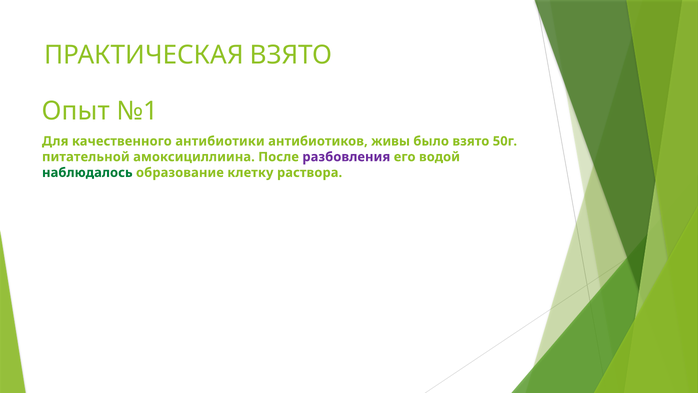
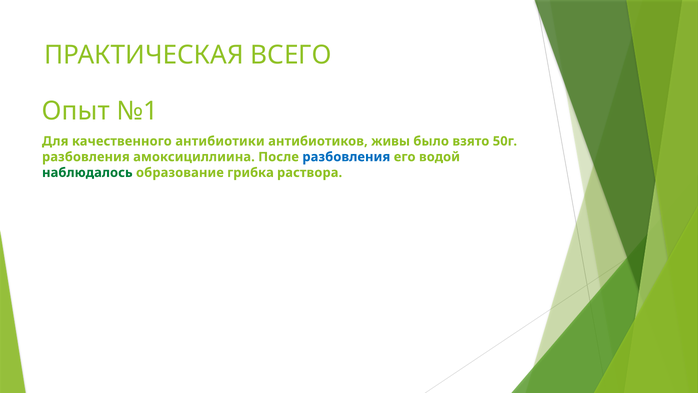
ПРАКТИЧЕСКАЯ ВЗЯТО: ВЗЯТО -> ВСЕГО
питательной at (86, 157): питательной -> разбовления
разбовления at (346, 157) colour: purple -> blue
клетку: клетку -> грибка
